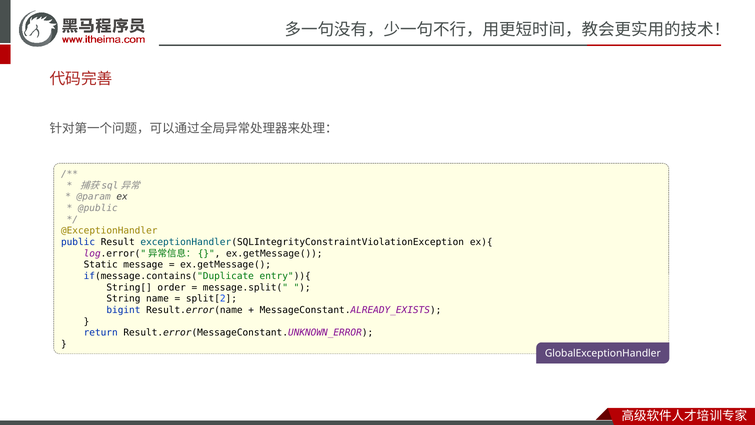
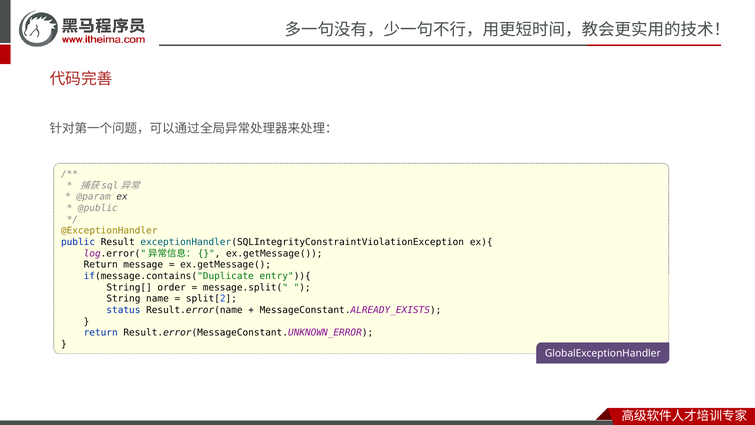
Static at (101, 265): Static -> Return
bigint: bigint -> status
